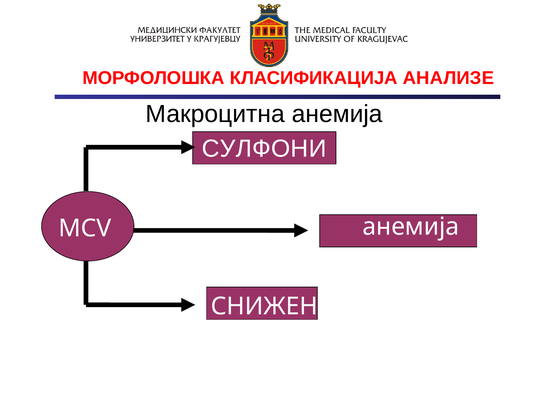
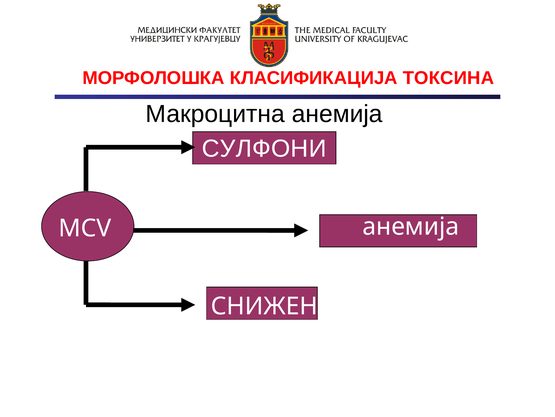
AНAЛИЗE: AНAЛИЗE -> ТОКСИНА
